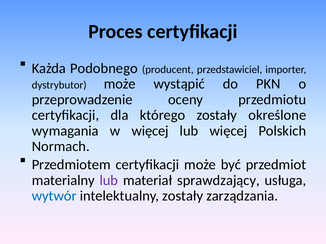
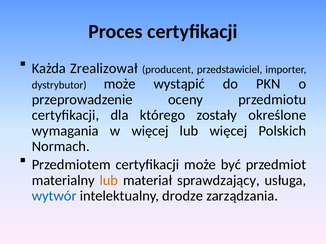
Podobnego: Podobnego -> Zrealizował
lub at (109, 181) colour: purple -> orange
intelektualny zostały: zostały -> drodze
